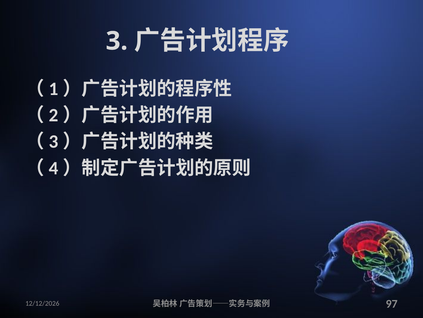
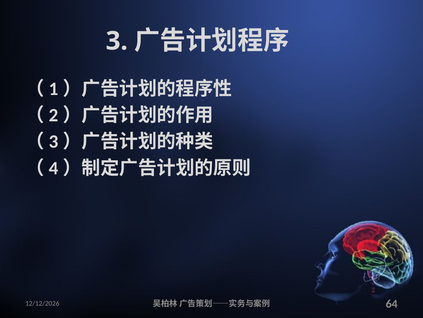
97: 97 -> 64
